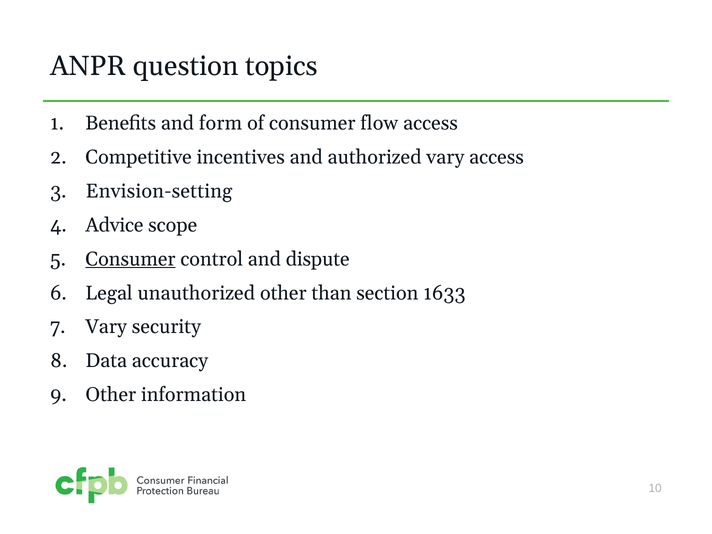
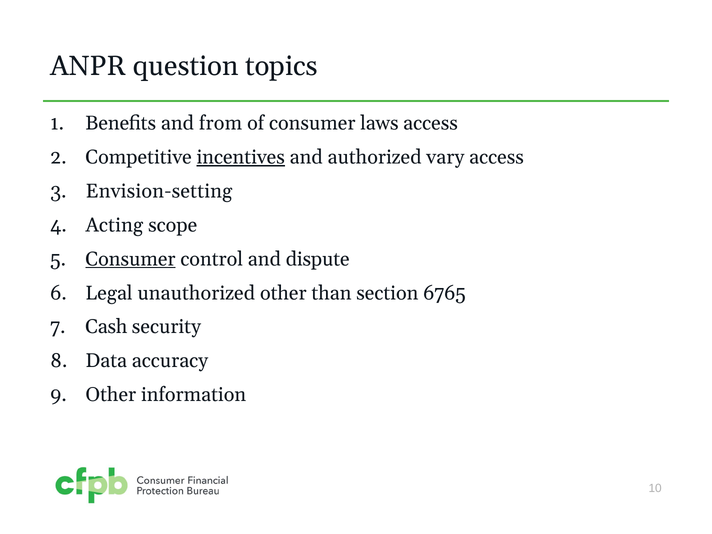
form: form -> from
flow: flow -> laws
incentives underline: none -> present
Advice: Advice -> Acting
1633: 1633 -> 6765
Vary at (106, 327): Vary -> Cash
